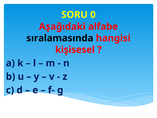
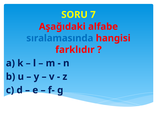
0: 0 -> 7
sıralamasında colour: black -> blue
kişisesel: kişisesel -> farklıdır
